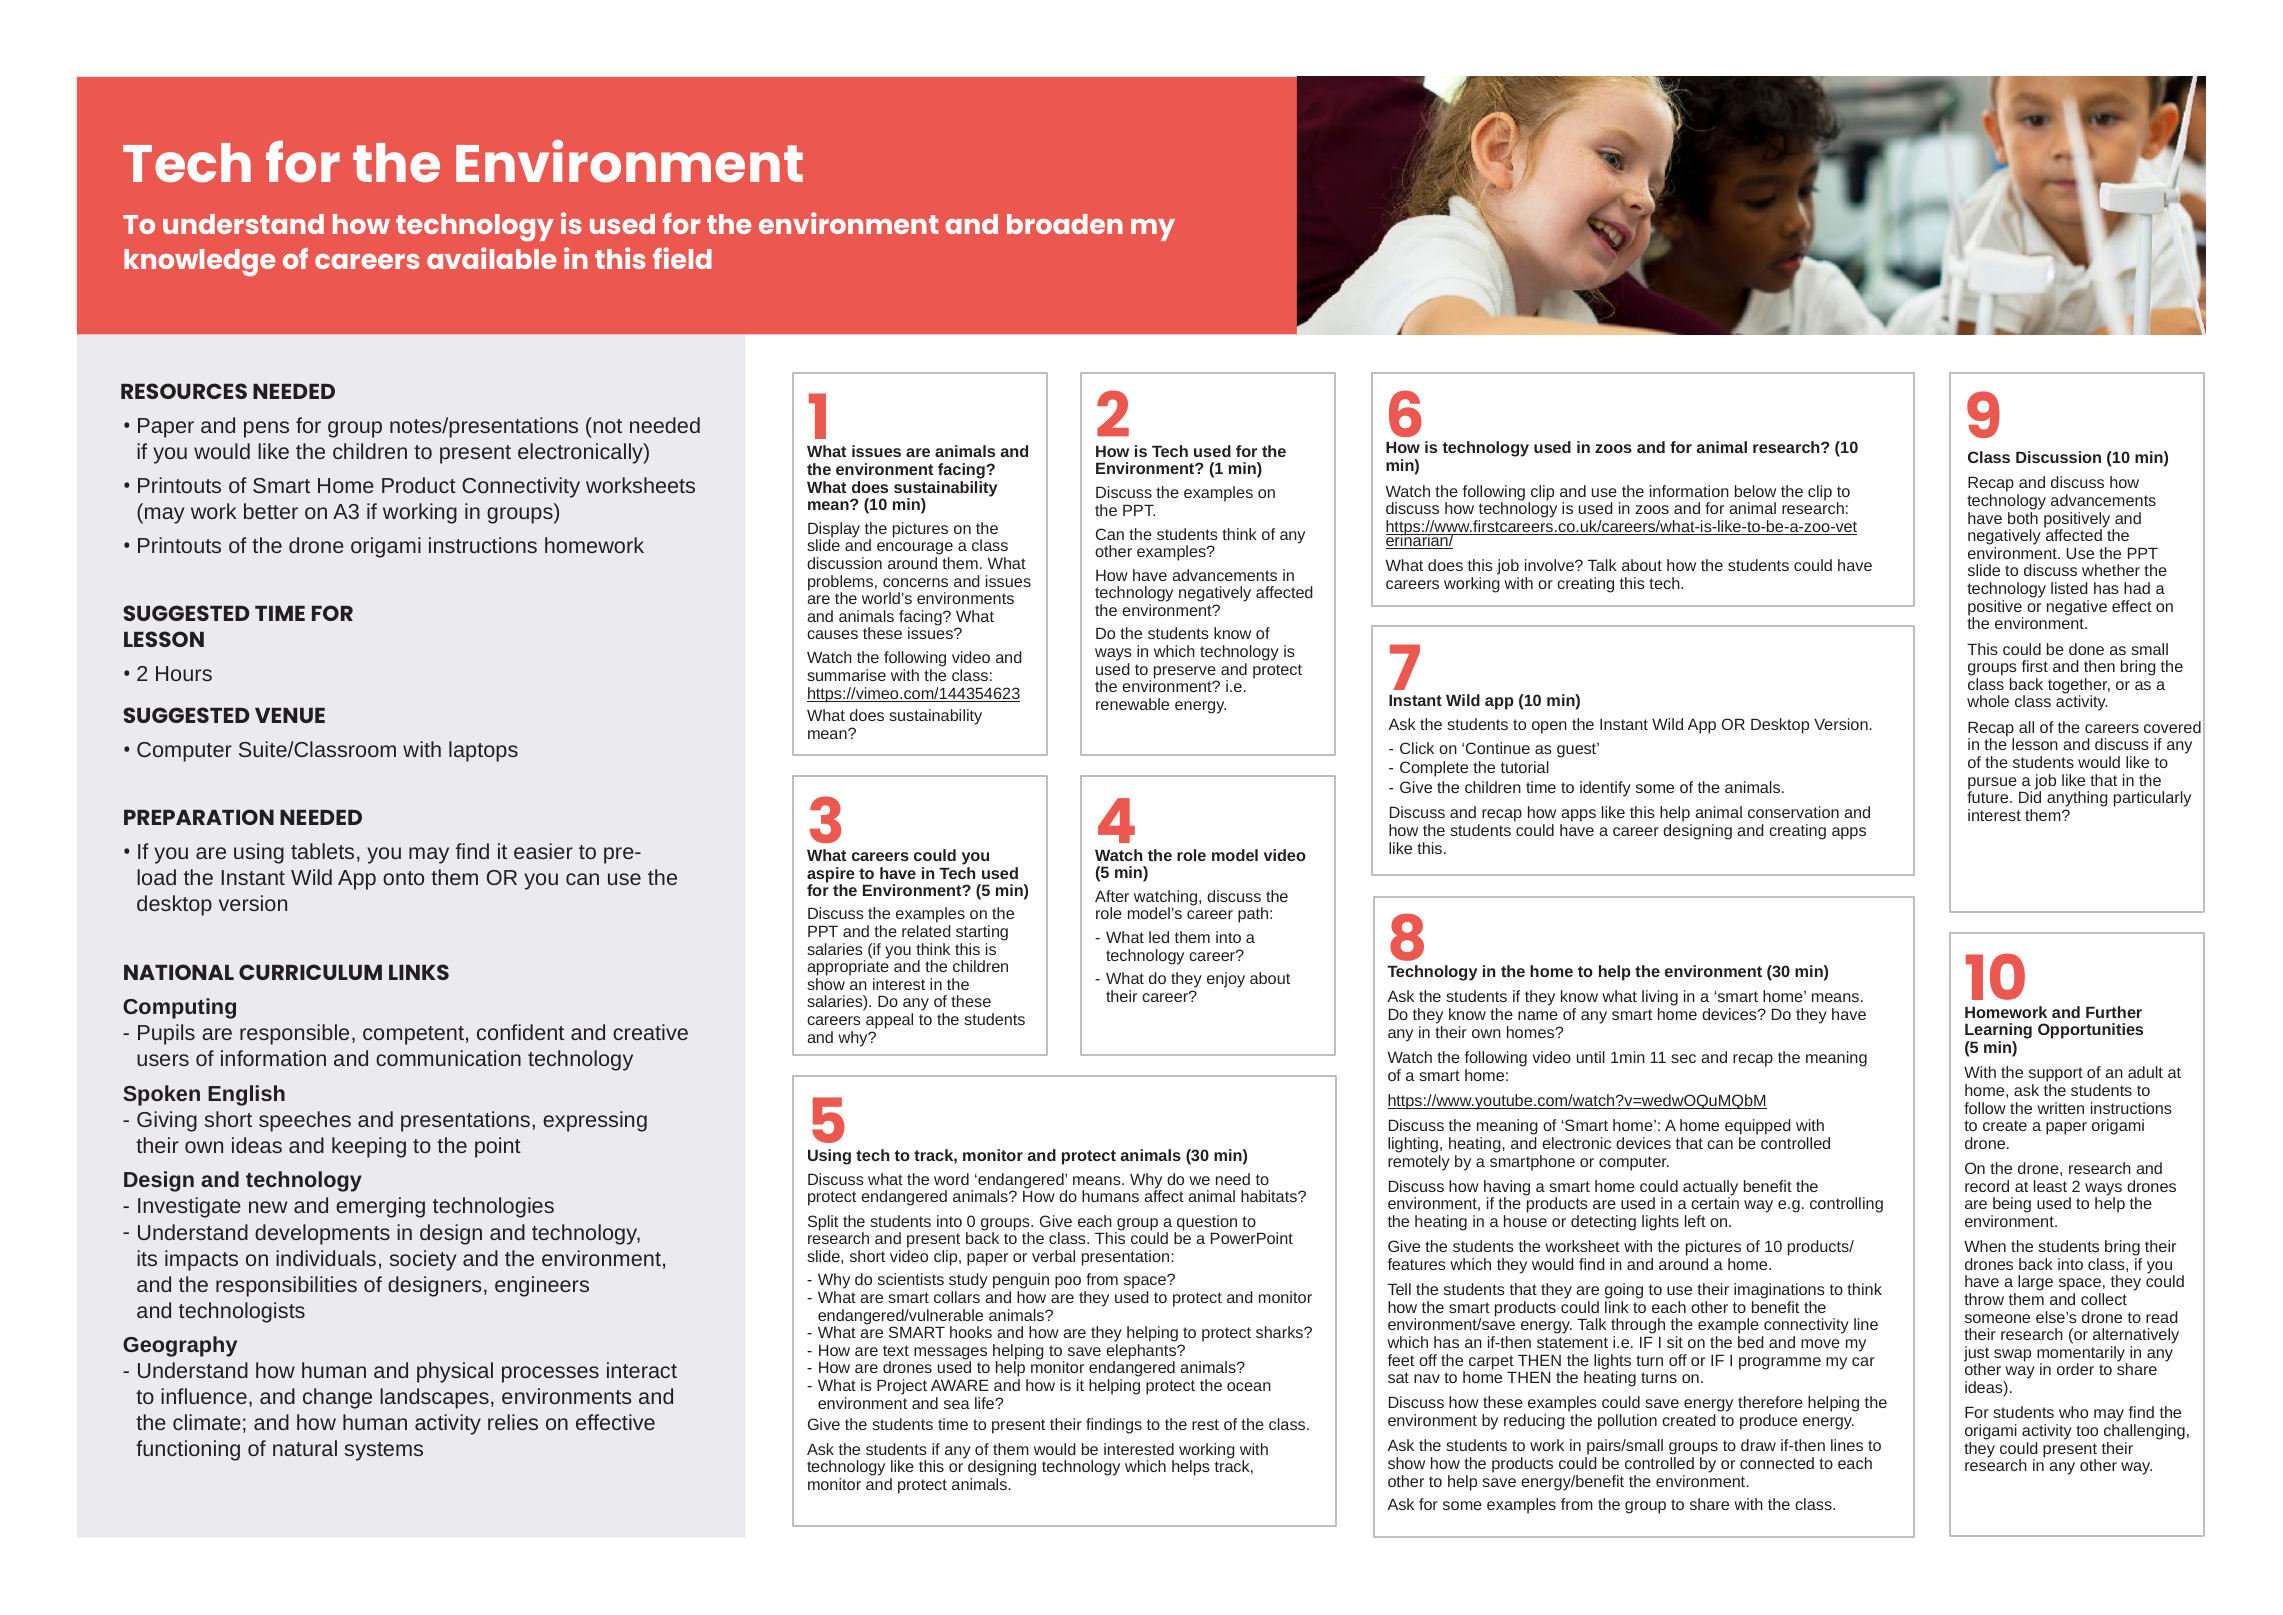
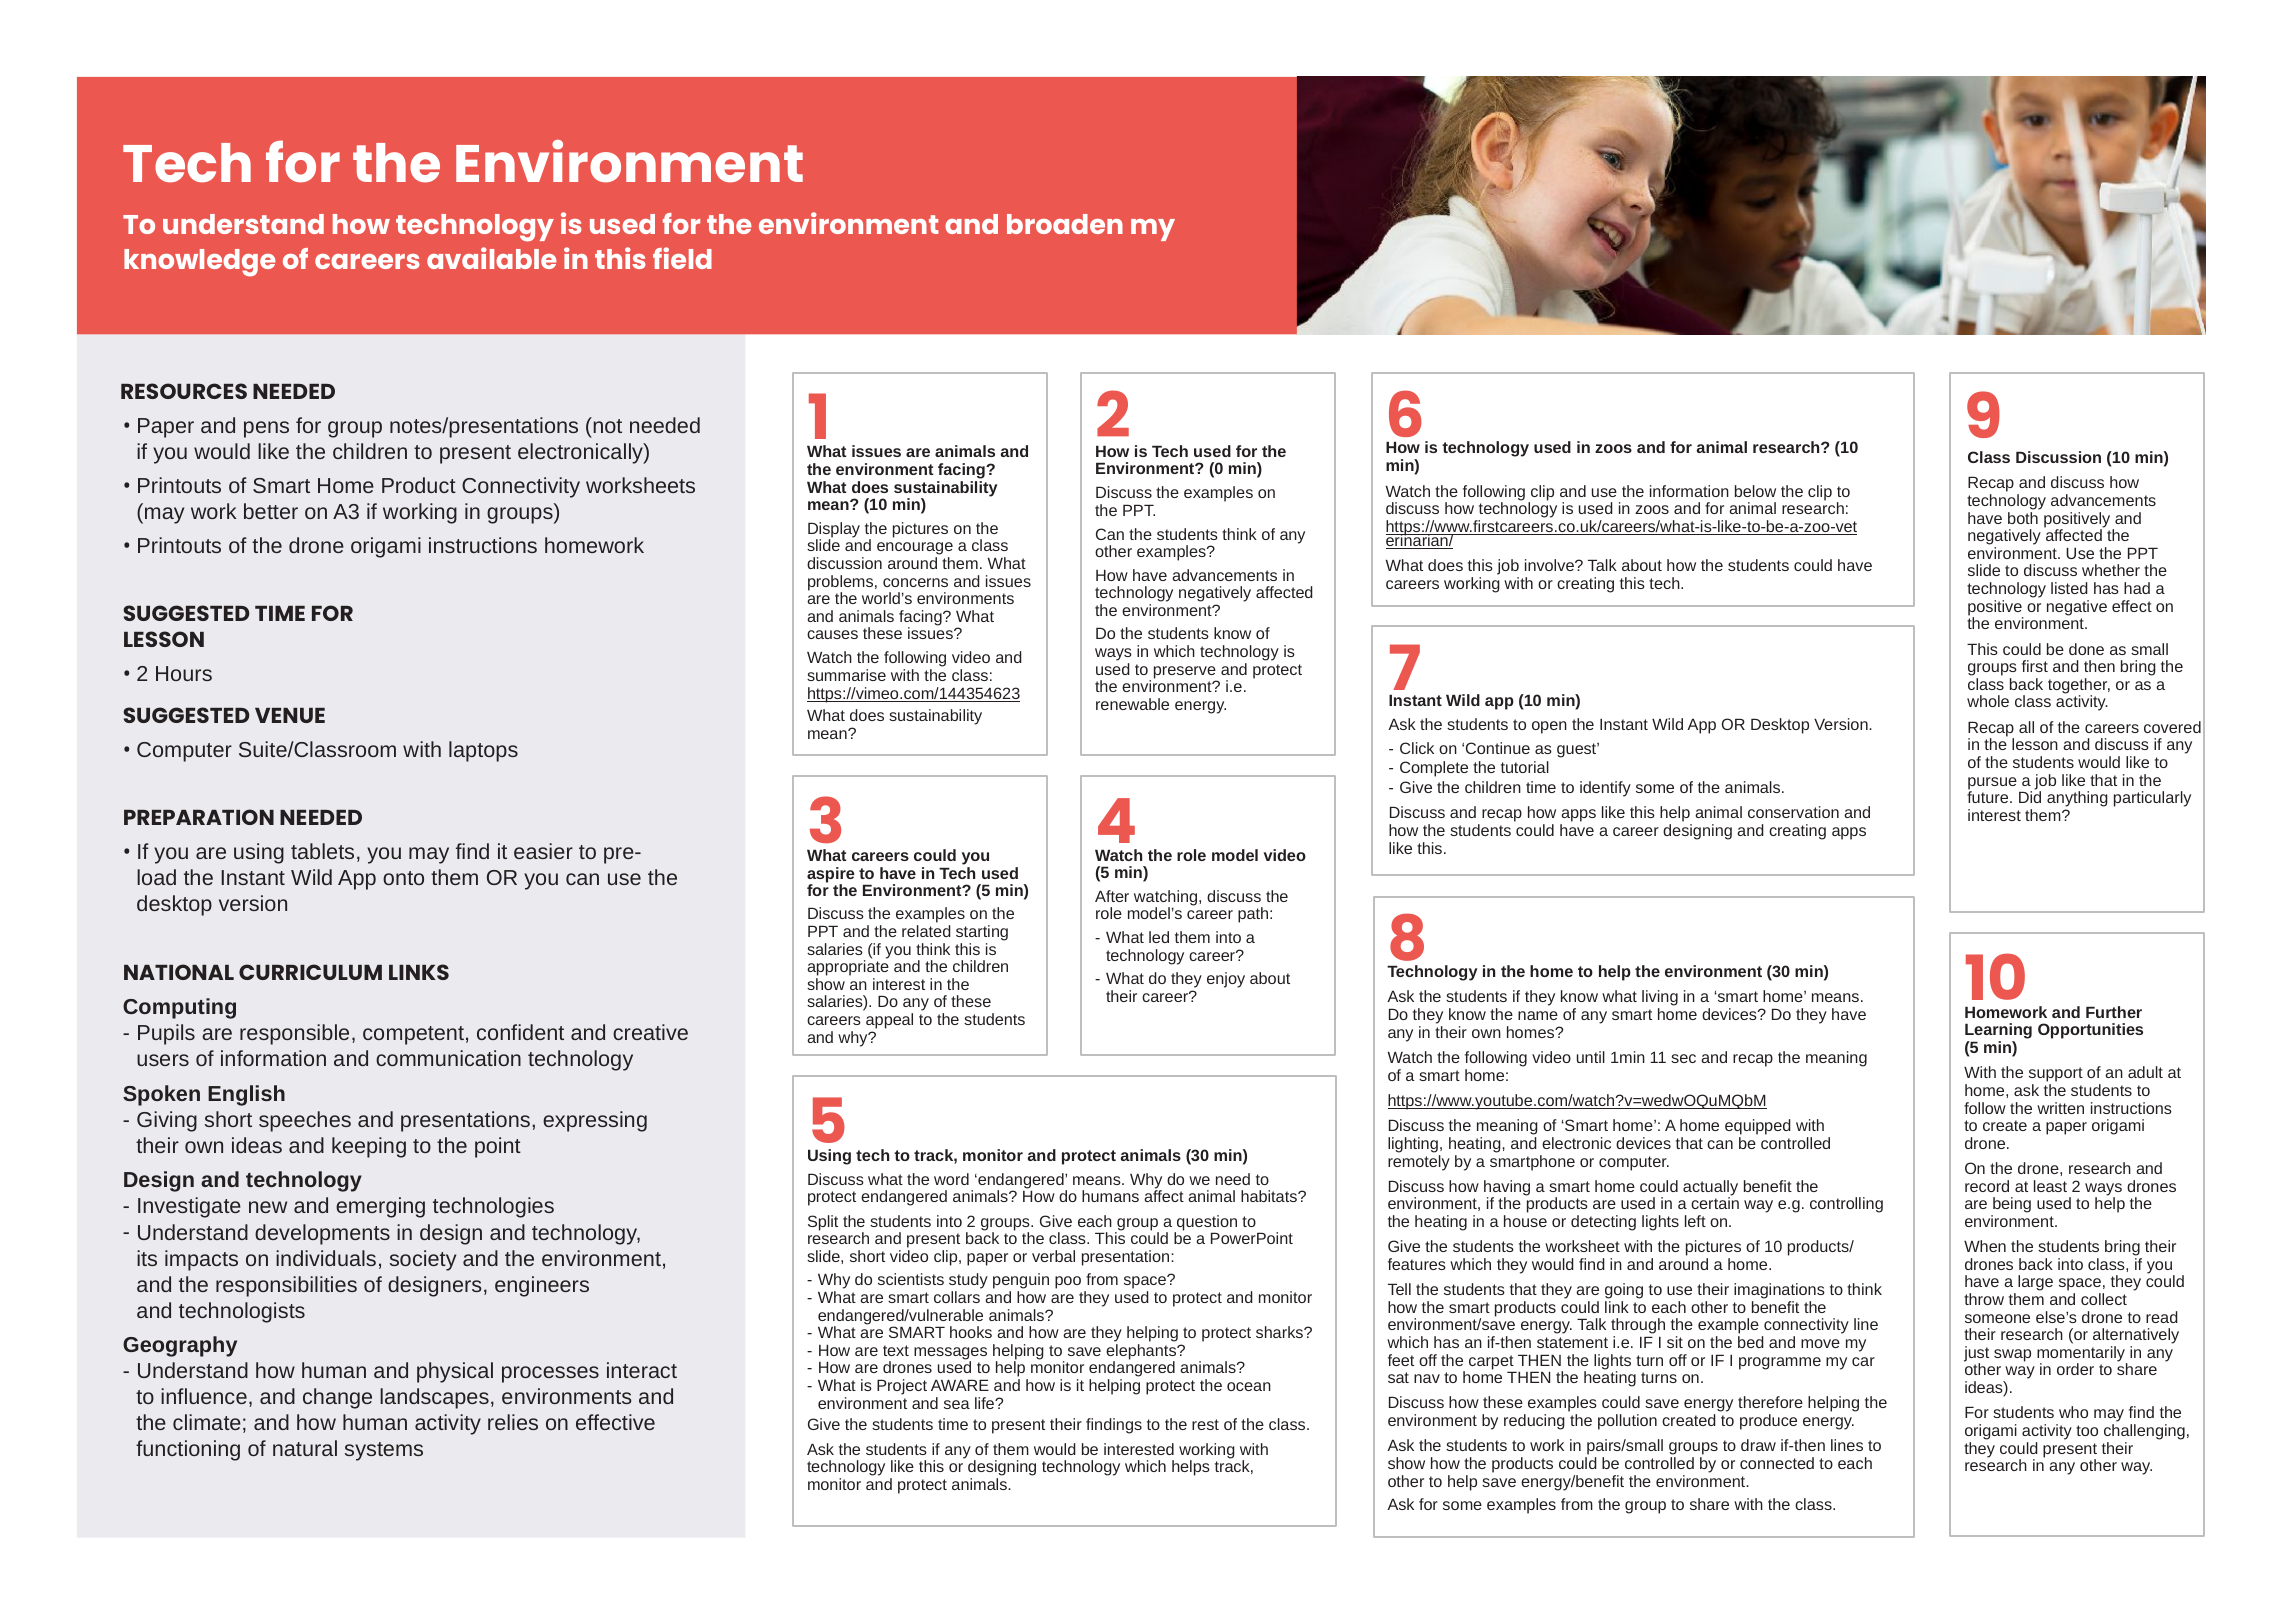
Environment 1: 1 -> 0
into 0: 0 -> 2
